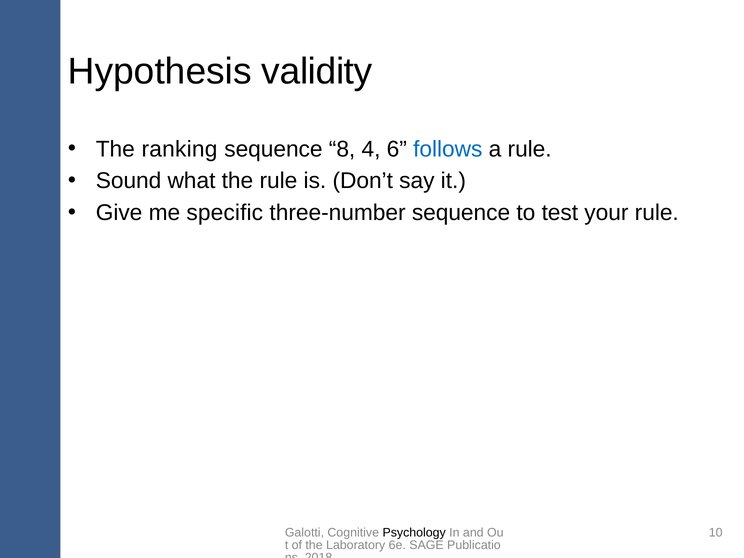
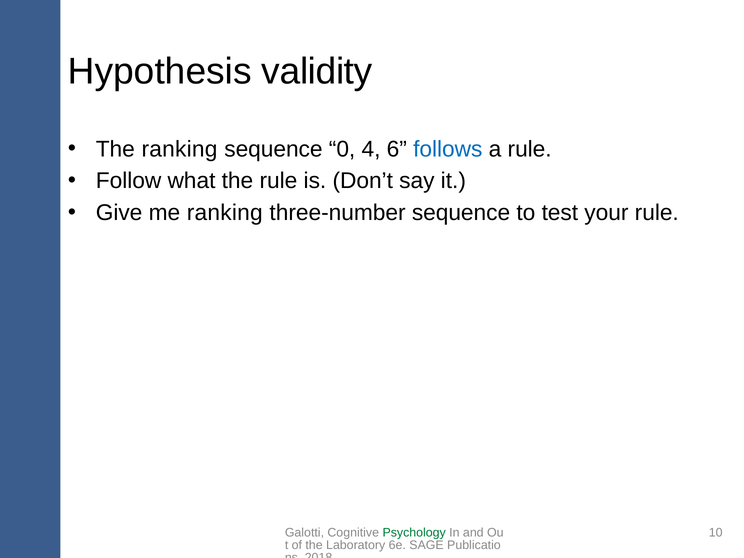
8: 8 -> 0
Sound: Sound -> Follow
me specific: specific -> ranking
Psychology colour: black -> green
